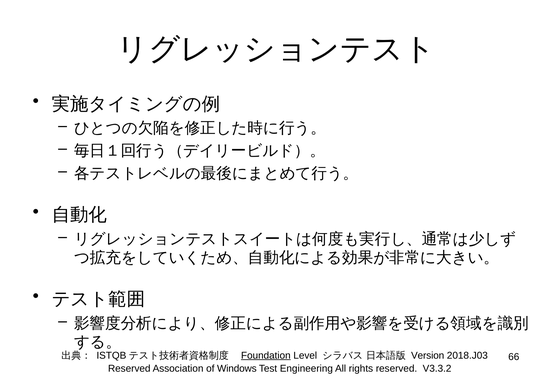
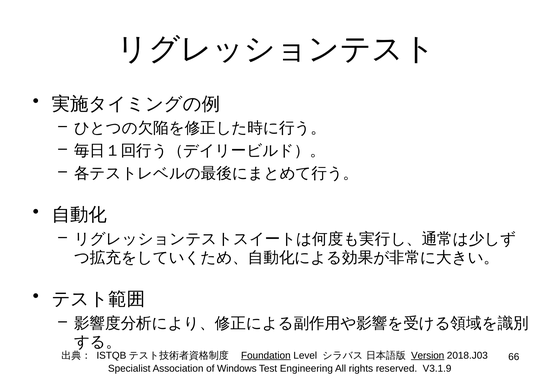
Version underline: none -> present
Reserved at (129, 369): Reserved -> Specialist
V3.3.2: V3.3.2 -> V3.1.9
